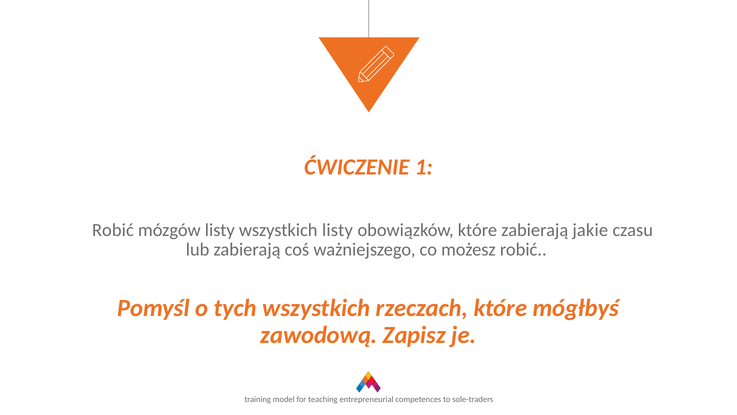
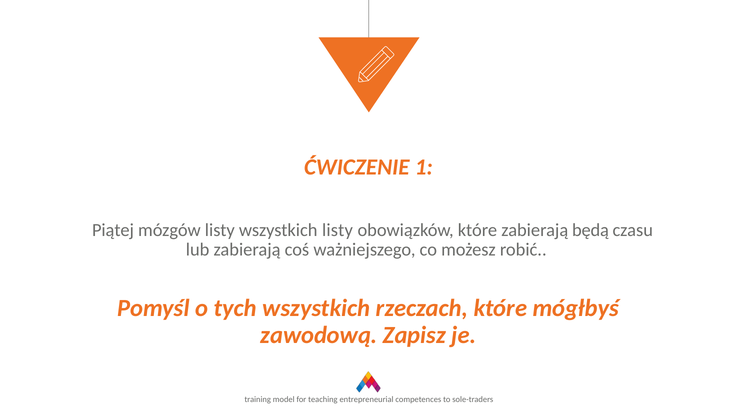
Robić at (113, 230): Robić -> Piątej
jakie: jakie -> będą
